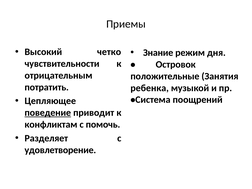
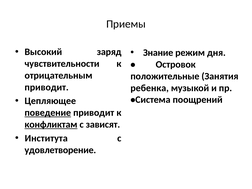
четко: четко -> заряд
потратить at (47, 87): потратить -> приводит
конфликтам underline: none -> present
помочь: помочь -> зависят
Разделяет: Разделяет -> Института
